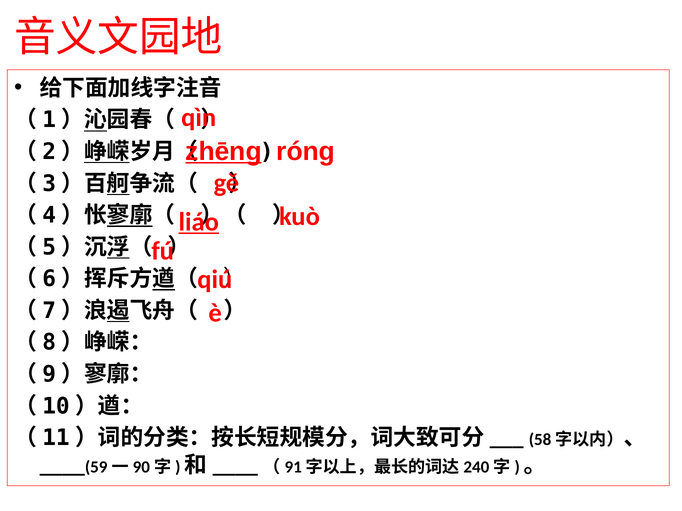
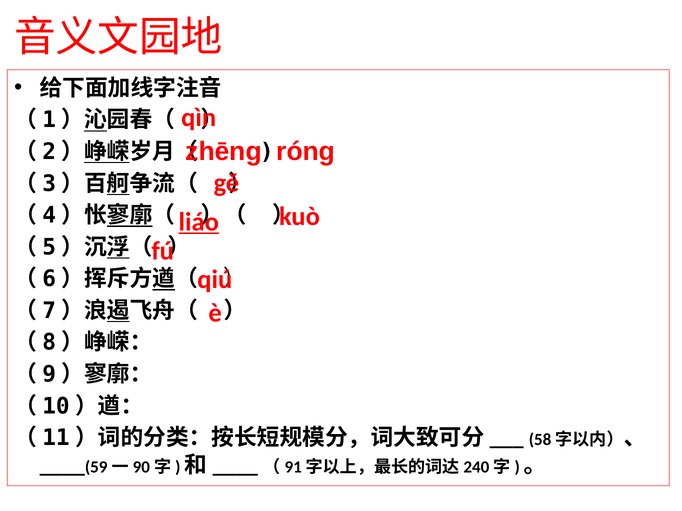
zhēng underline: present -> none
